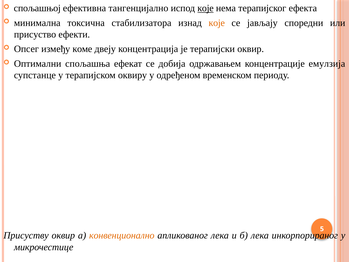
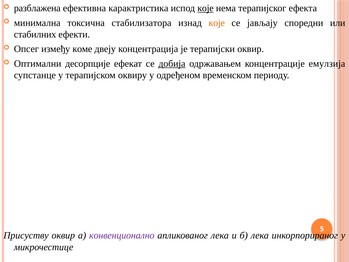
спољашњој: спољашњој -> разблажена
тангенцијално: тангенцијално -> карактристика
присуство: присуство -> стабилних
спољашња: спољашња -> десорпције
добија underline: none -> present
конвенционално colour: orange -> purple
